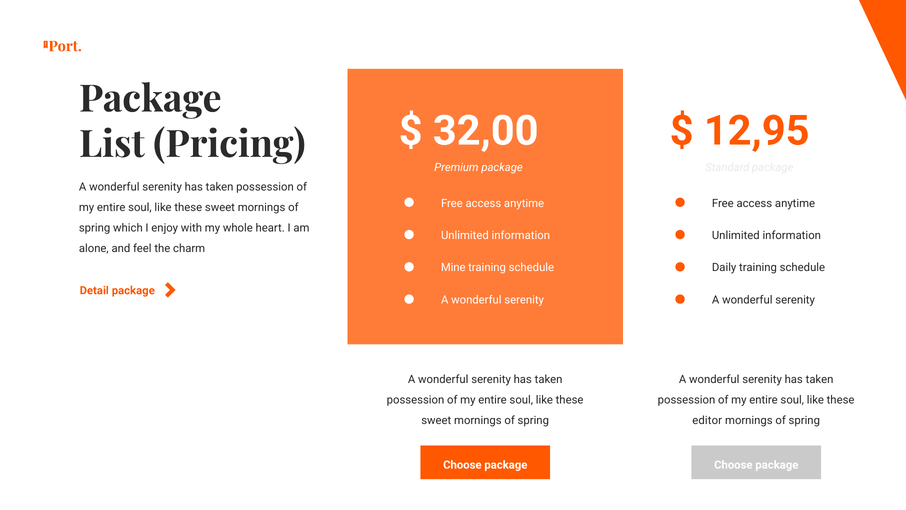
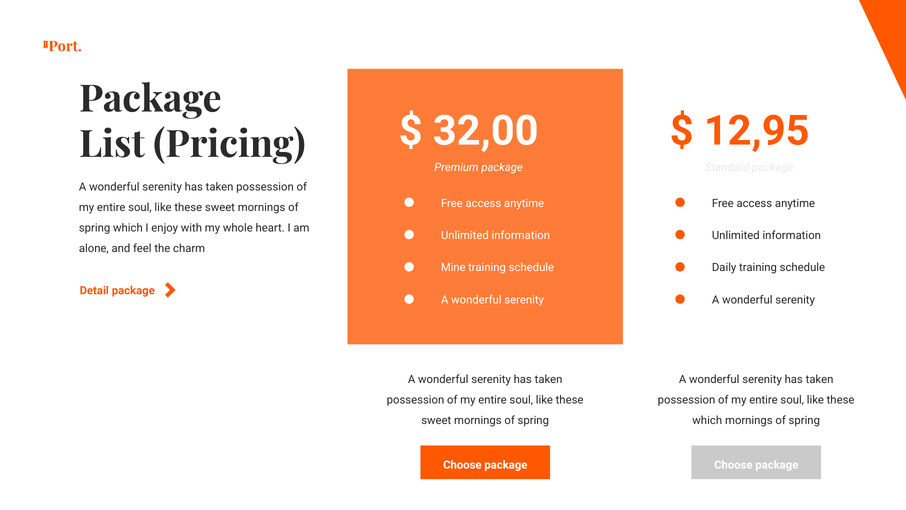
editor at (707, 420): editor -> which
